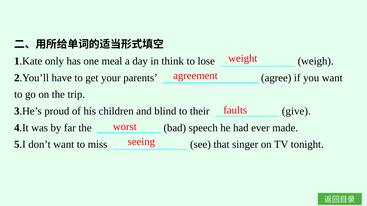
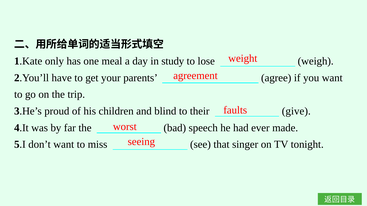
think: think -> study
